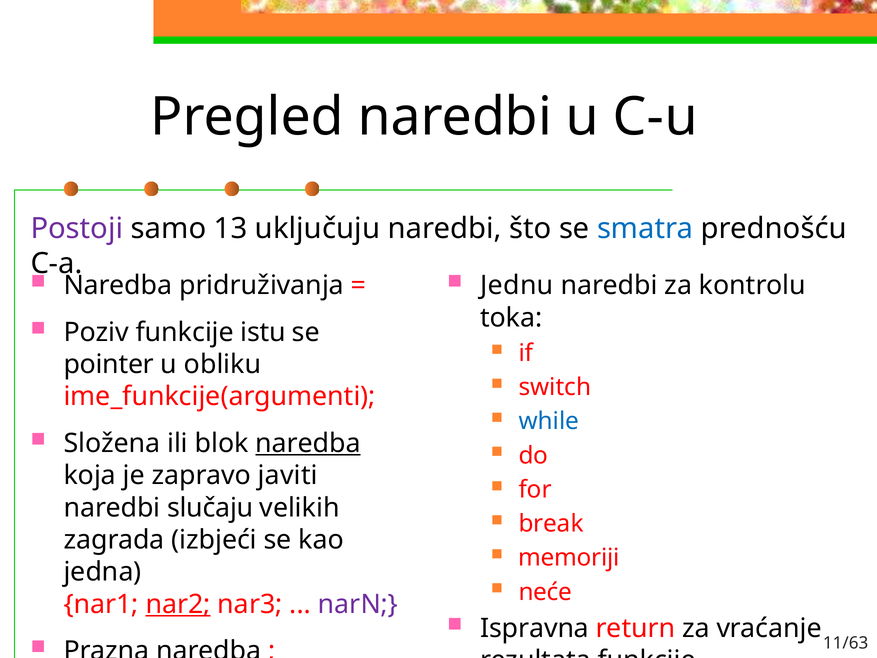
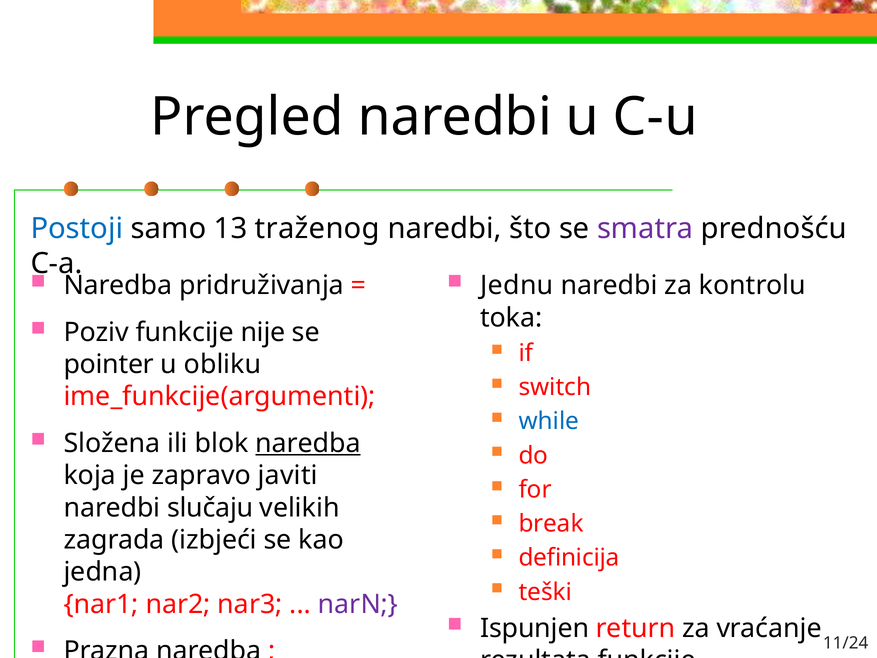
Postoji colour: purple -> blue
uključuju: uključuju -> traženog
smatra colour: blue -> purple
istu: istu -> nije
memoriji: memoriji -> definicija
neće: neće -> teški
nar2 underline: present -> none
Ispravna: Ispravna -> Ispunjen
11/63: 11/63 -> 11/24
